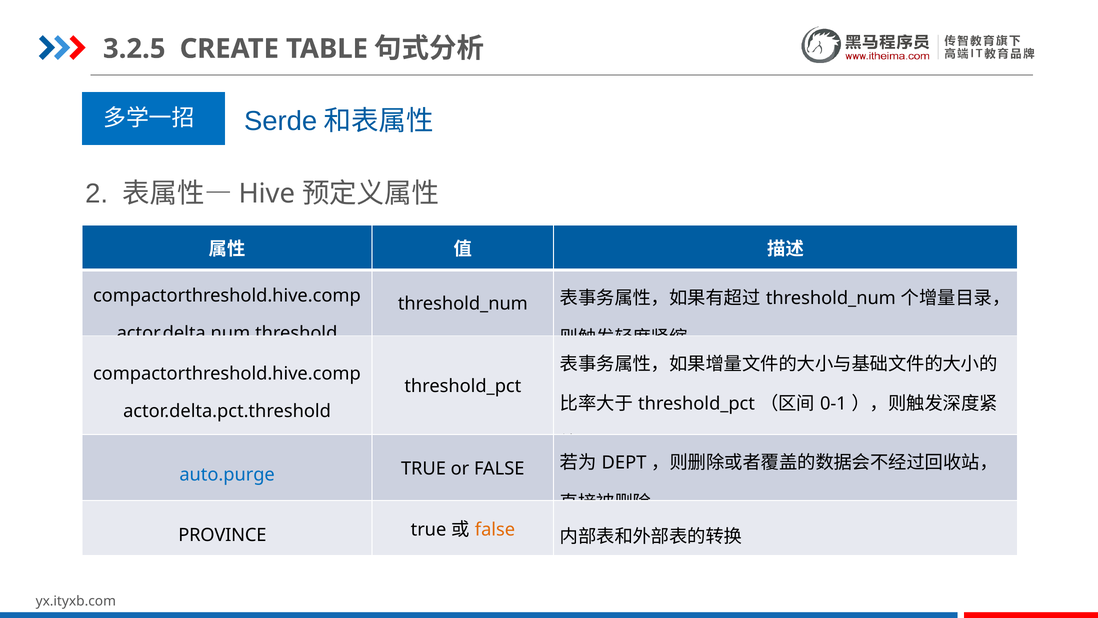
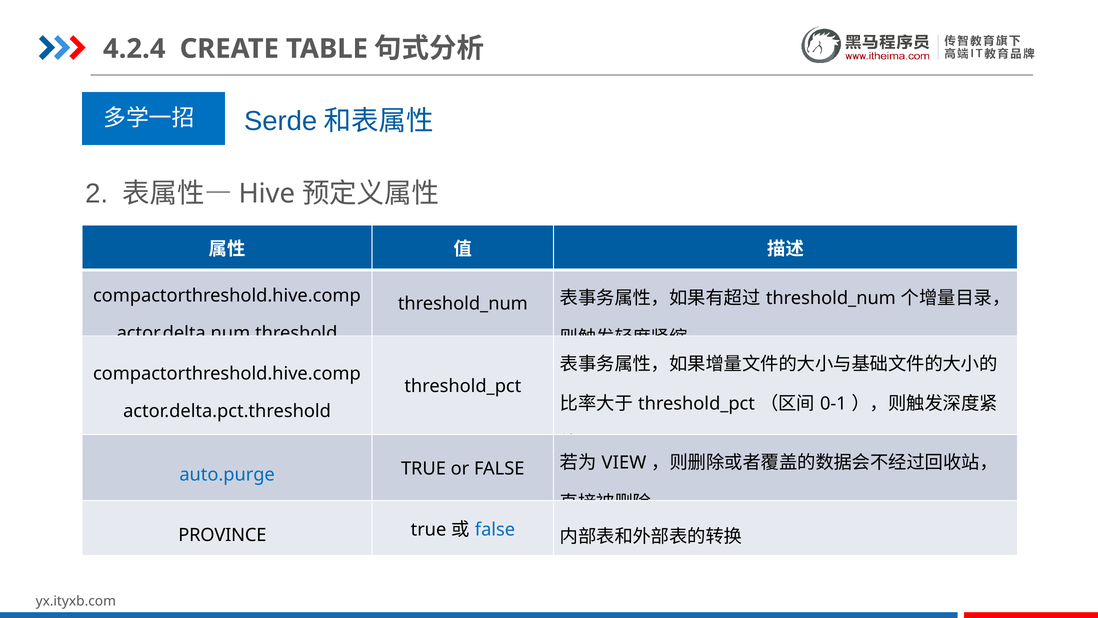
3.2.5: 3.2.5 -> 4.2.4
DEPT: DEPT -> VIEW
false at (495, 530) colour: orange -> blue
